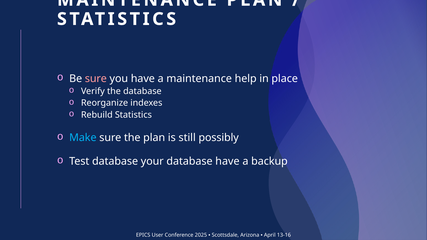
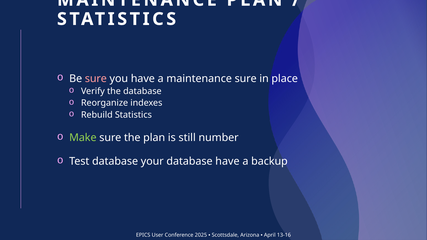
maintenance help: help -> sure
Make colour: light blue -> light green
possibly: possibly -> number
